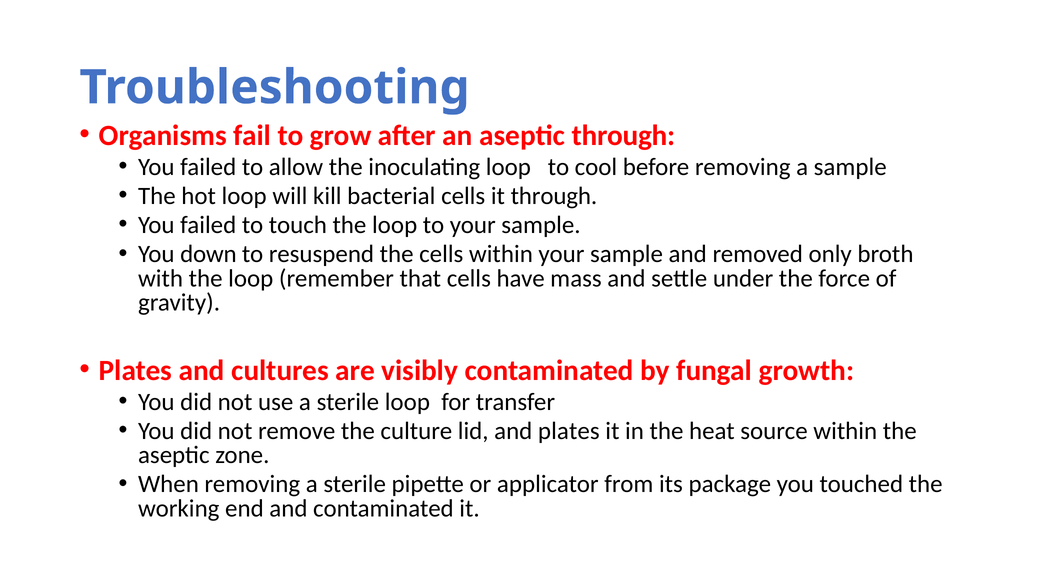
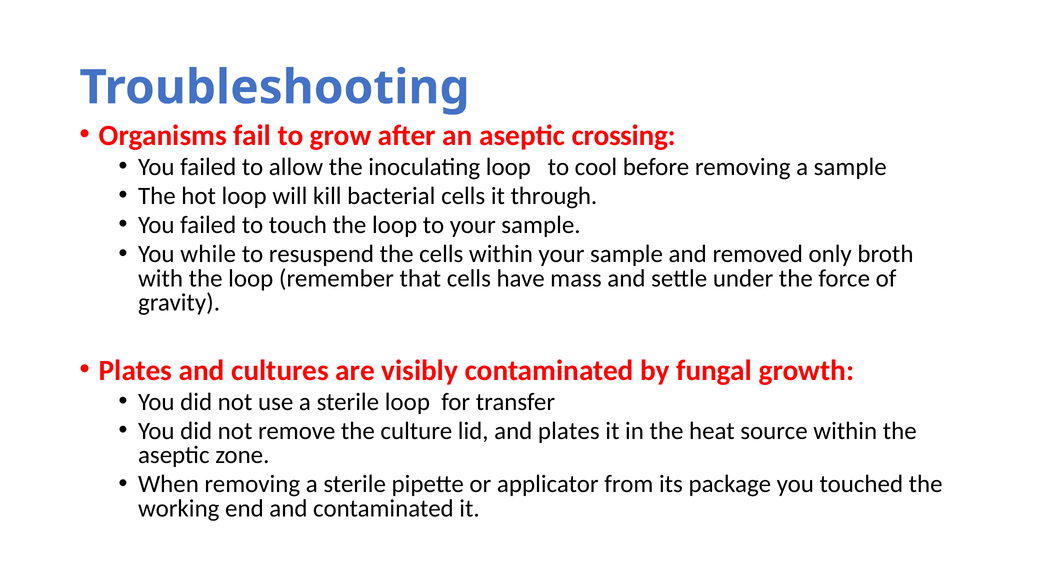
aseptic through: through -> crossing
down: down -> while
